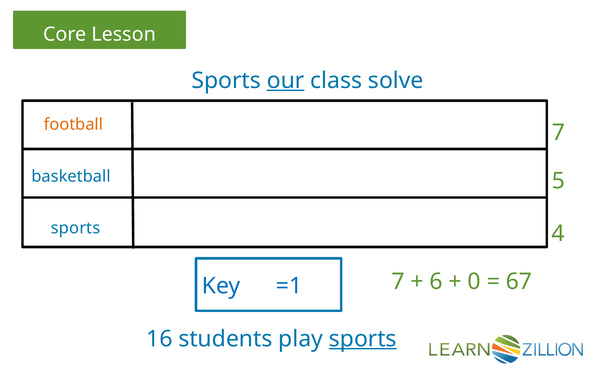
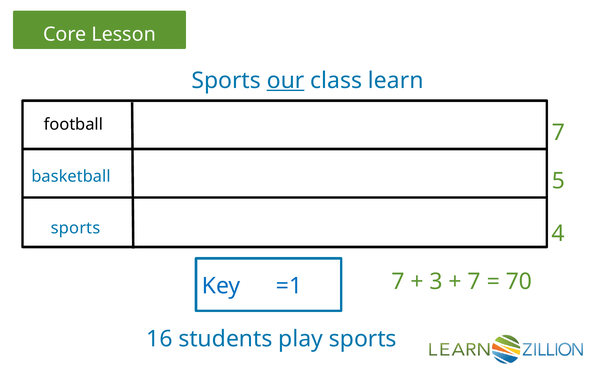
solve: solve -> learn
football colour: orange -> black
6: 6 -> 3
0 at (474, 282): 0 -> 7
67: 67 -> 70
sports at (363, 339) underline: present -> none
